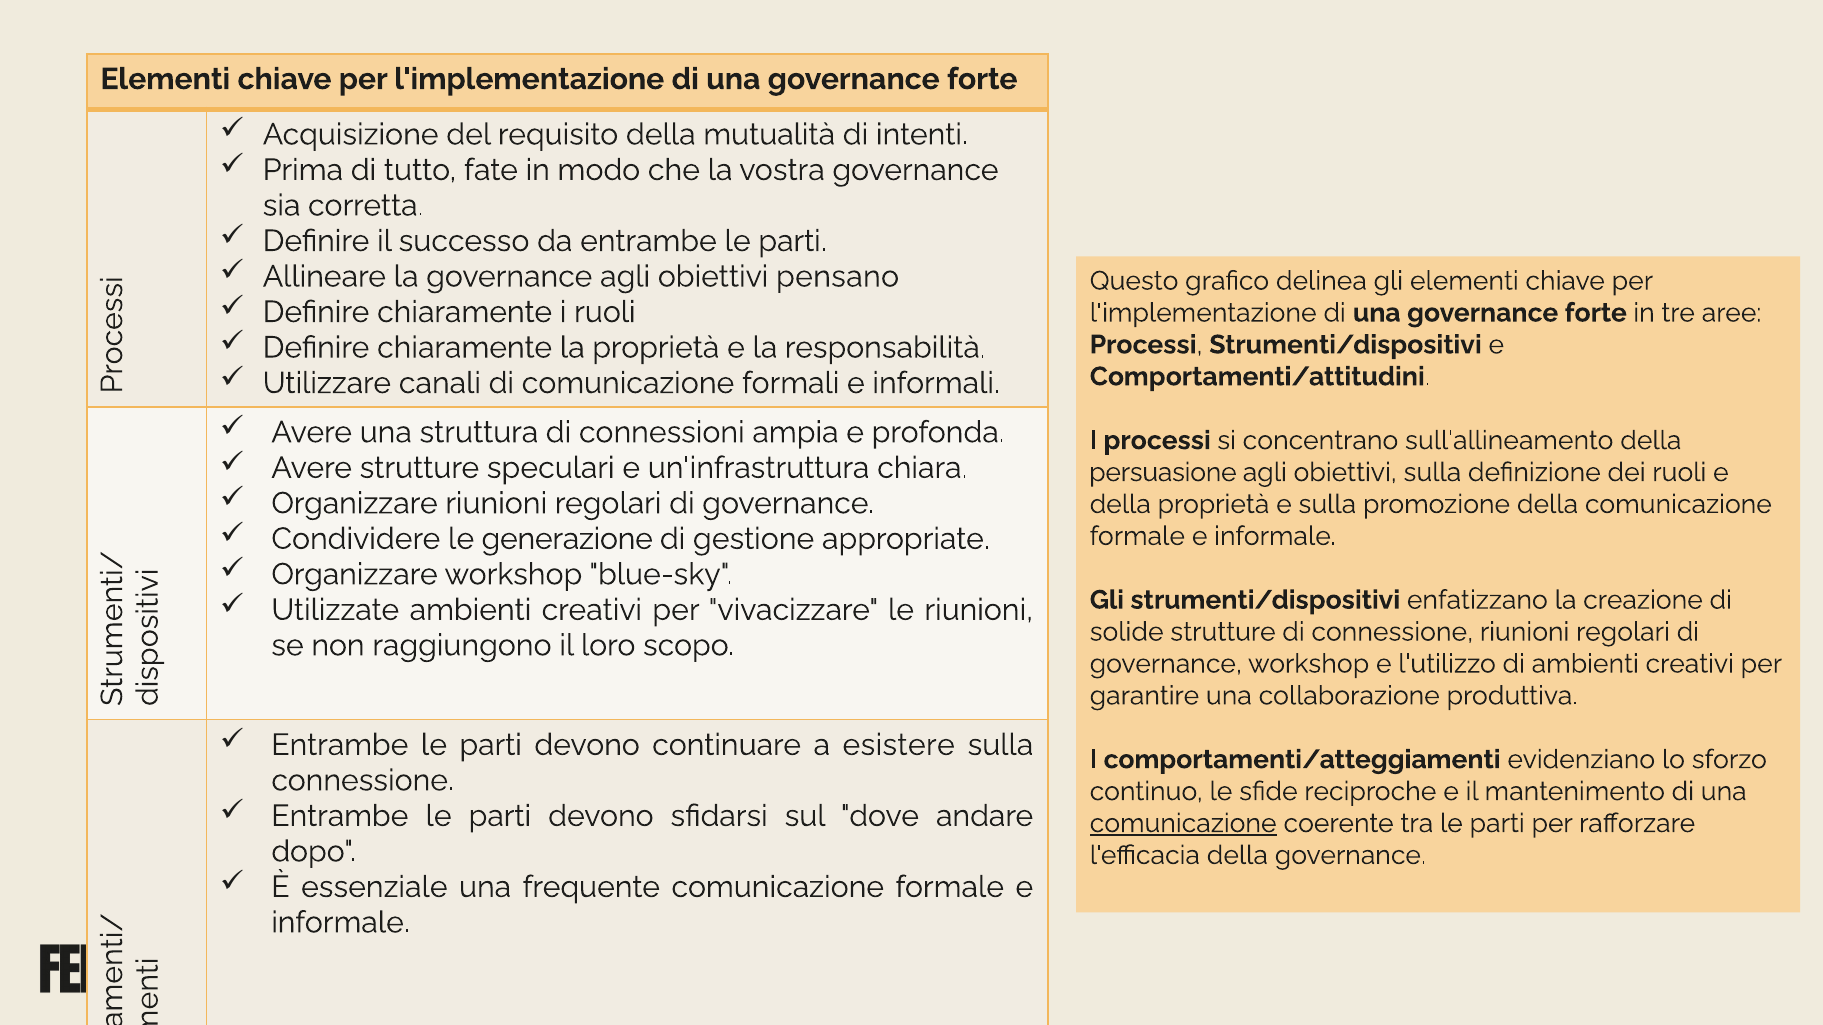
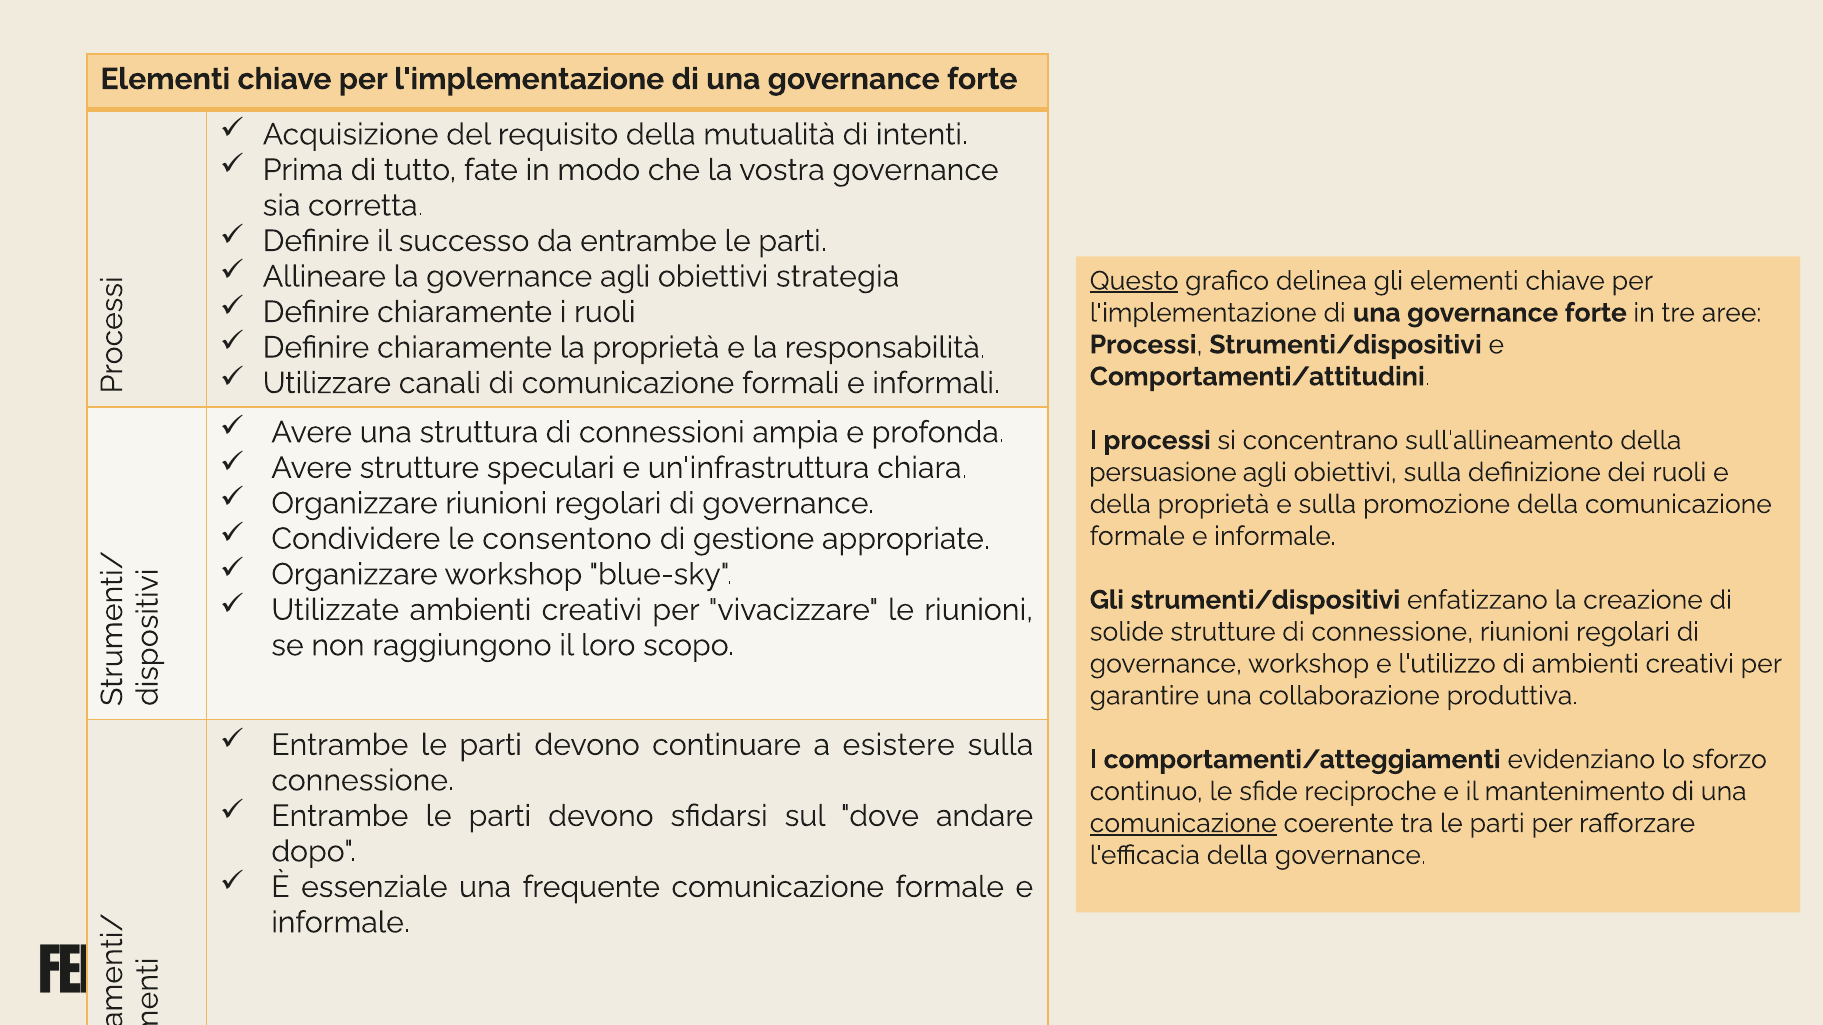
pensano: pensano -> strategia
Questo underline: none -> present
generazione: generazione -> consentono
